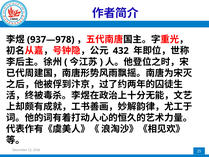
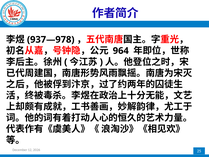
432: 432 -> 964
